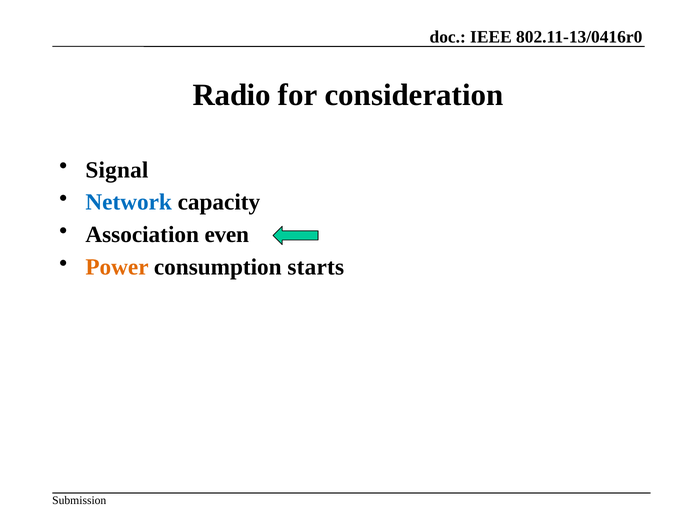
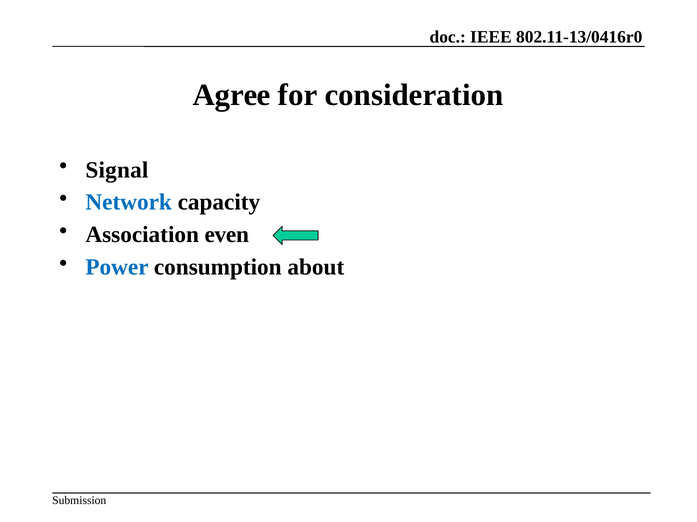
Radio: Radio -> Agree
Power colour: orange -> blue
starts: starts -> about
